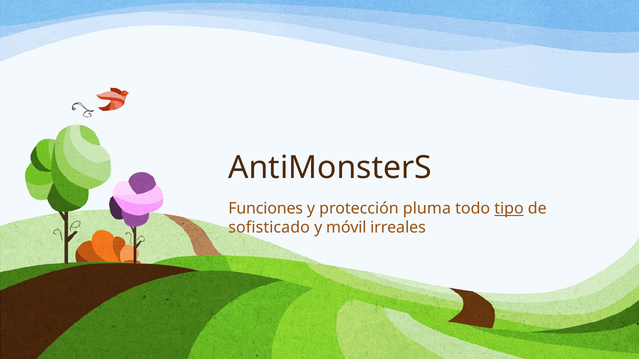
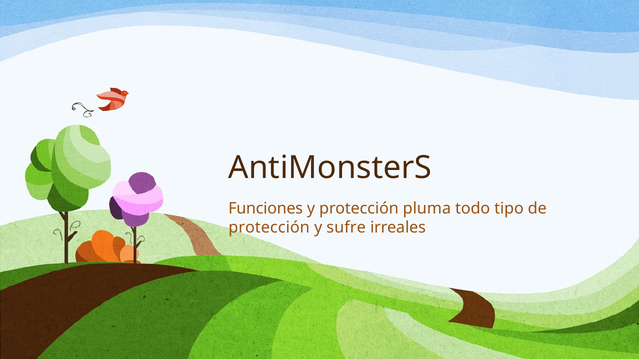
tipo underline: present -> none
sofisticado at (269, 228): sofisticado -> protección
móvil: móvil -> sufre
